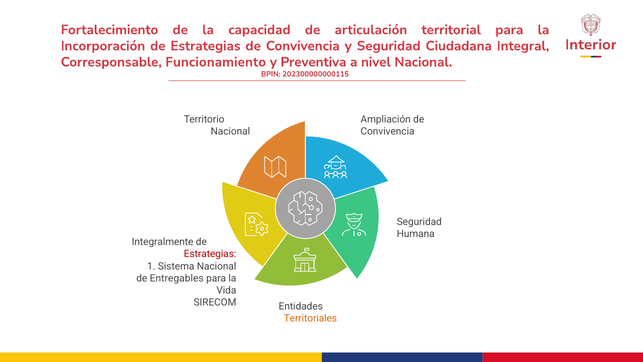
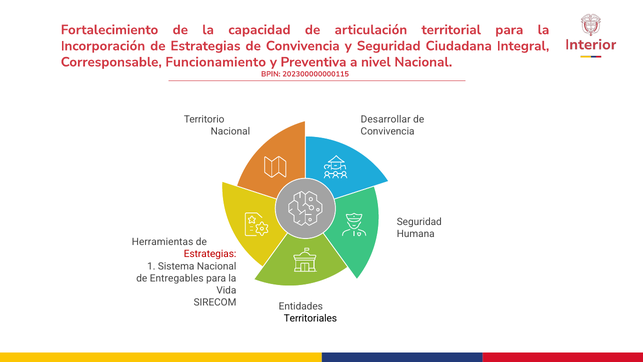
Ampliación: Ampliación -> Desarrollar
Integralmente: Integralmente -> Herramientas
Territoriales colour: orange -> black
